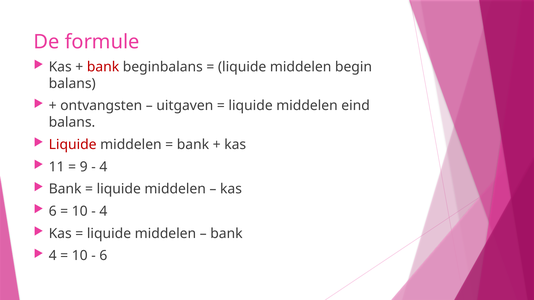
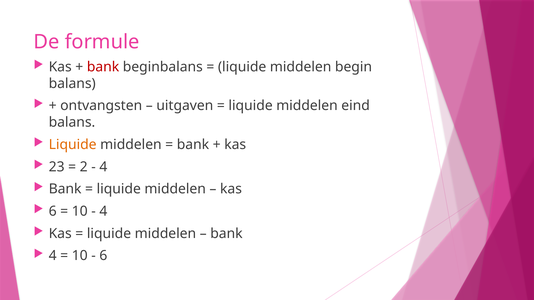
Liquide at (73, 145) colour: red -> orange
11: 11 -> 23
9: 9 -> 2
